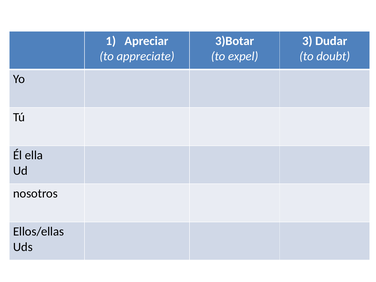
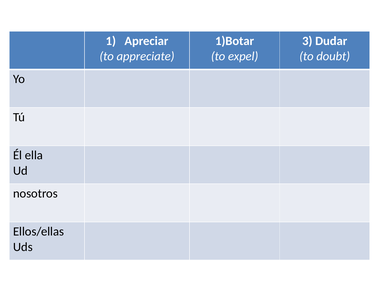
3)Botar: 3)Botar -> 1)Botar
